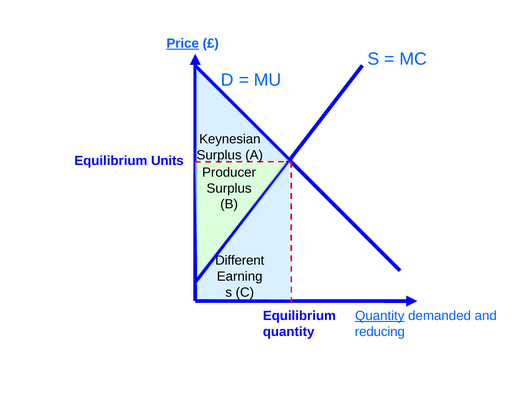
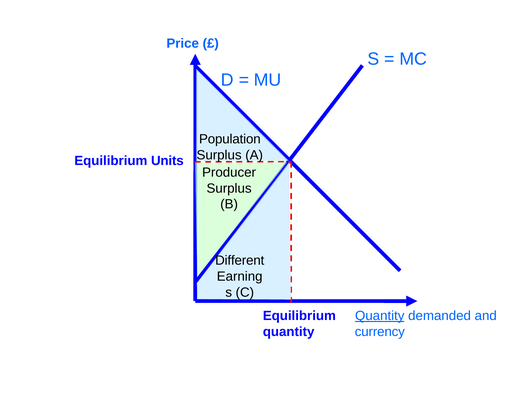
Price underline: present -> none
Keynesian: Keynesian -> Population
reducing: reducing -> currency
